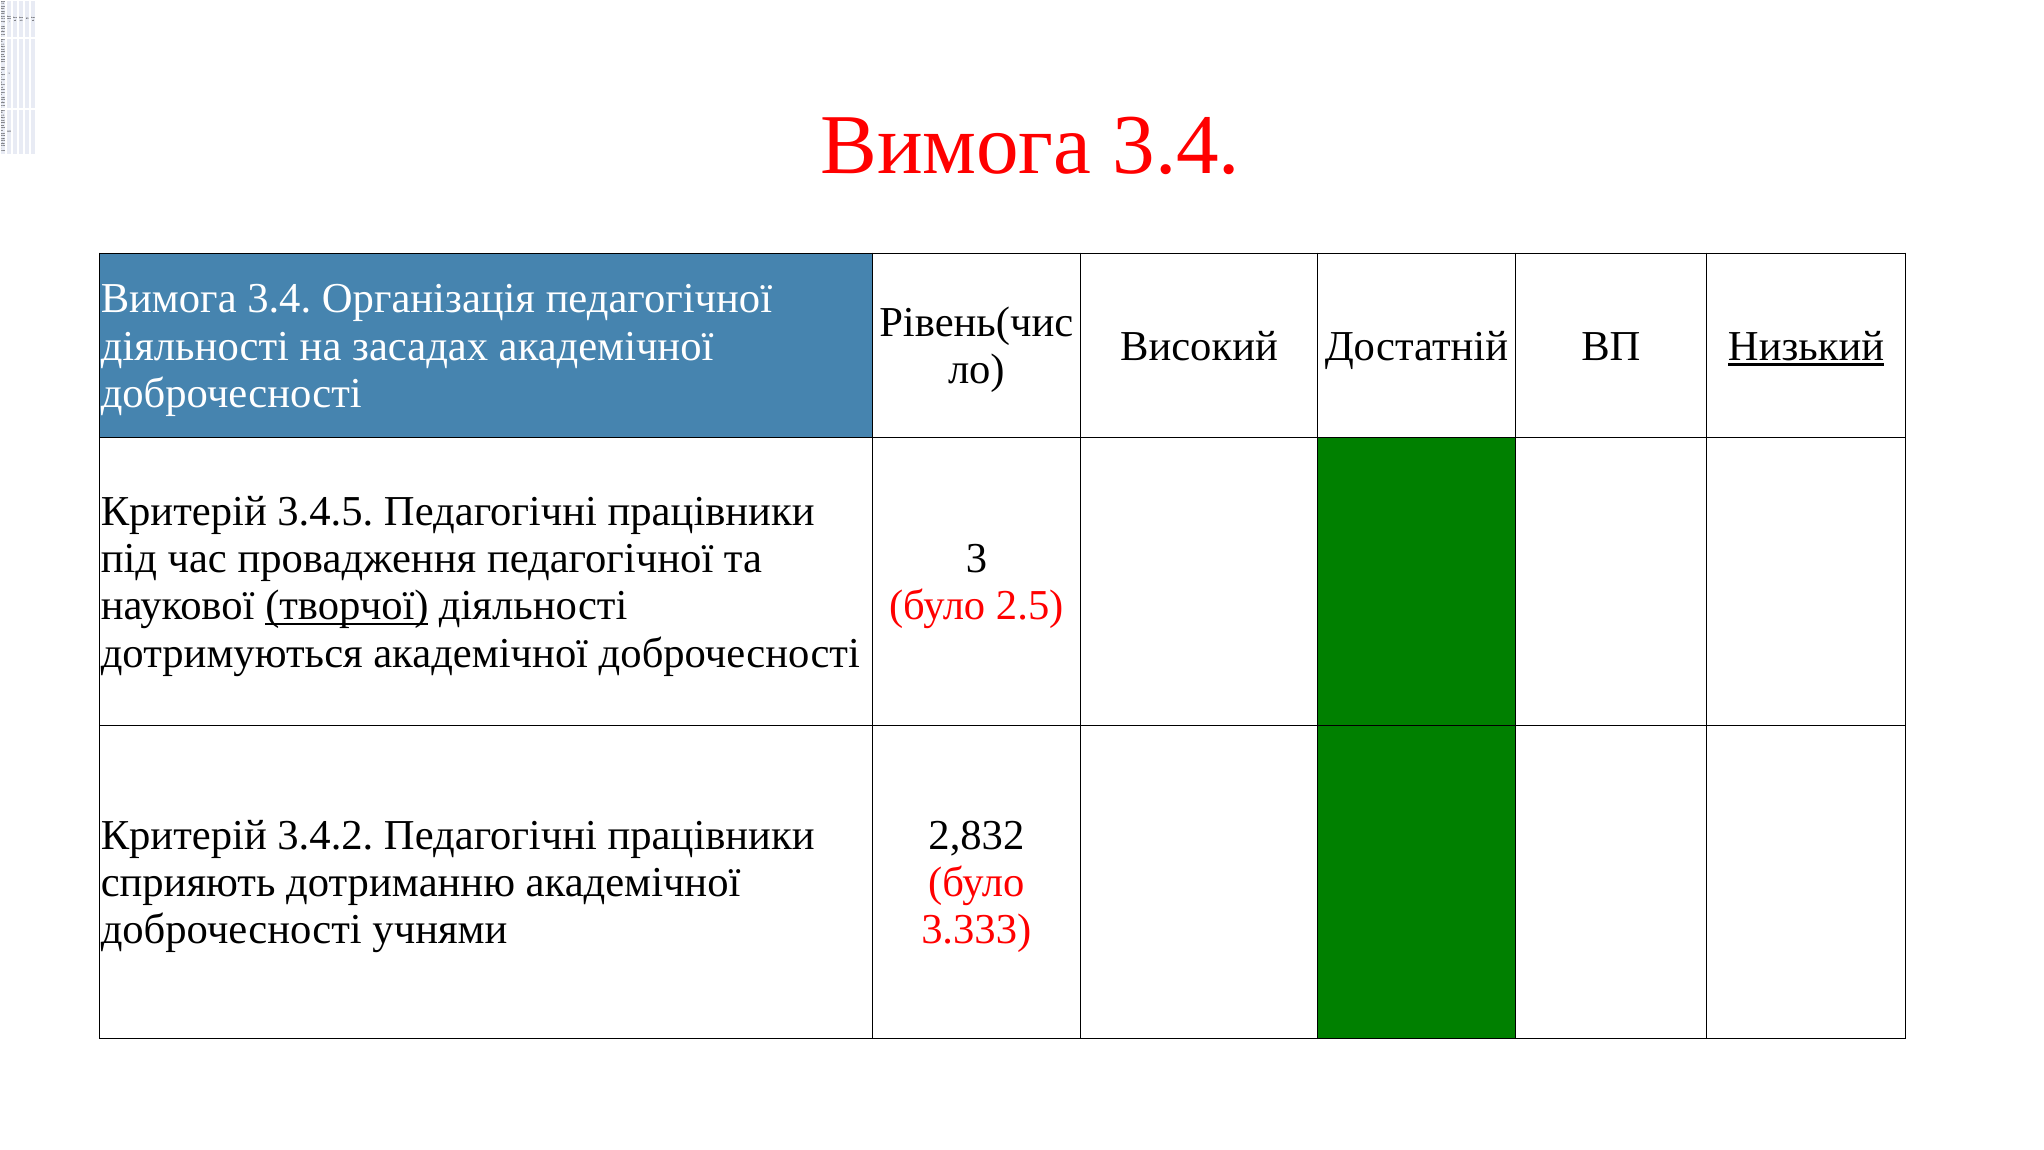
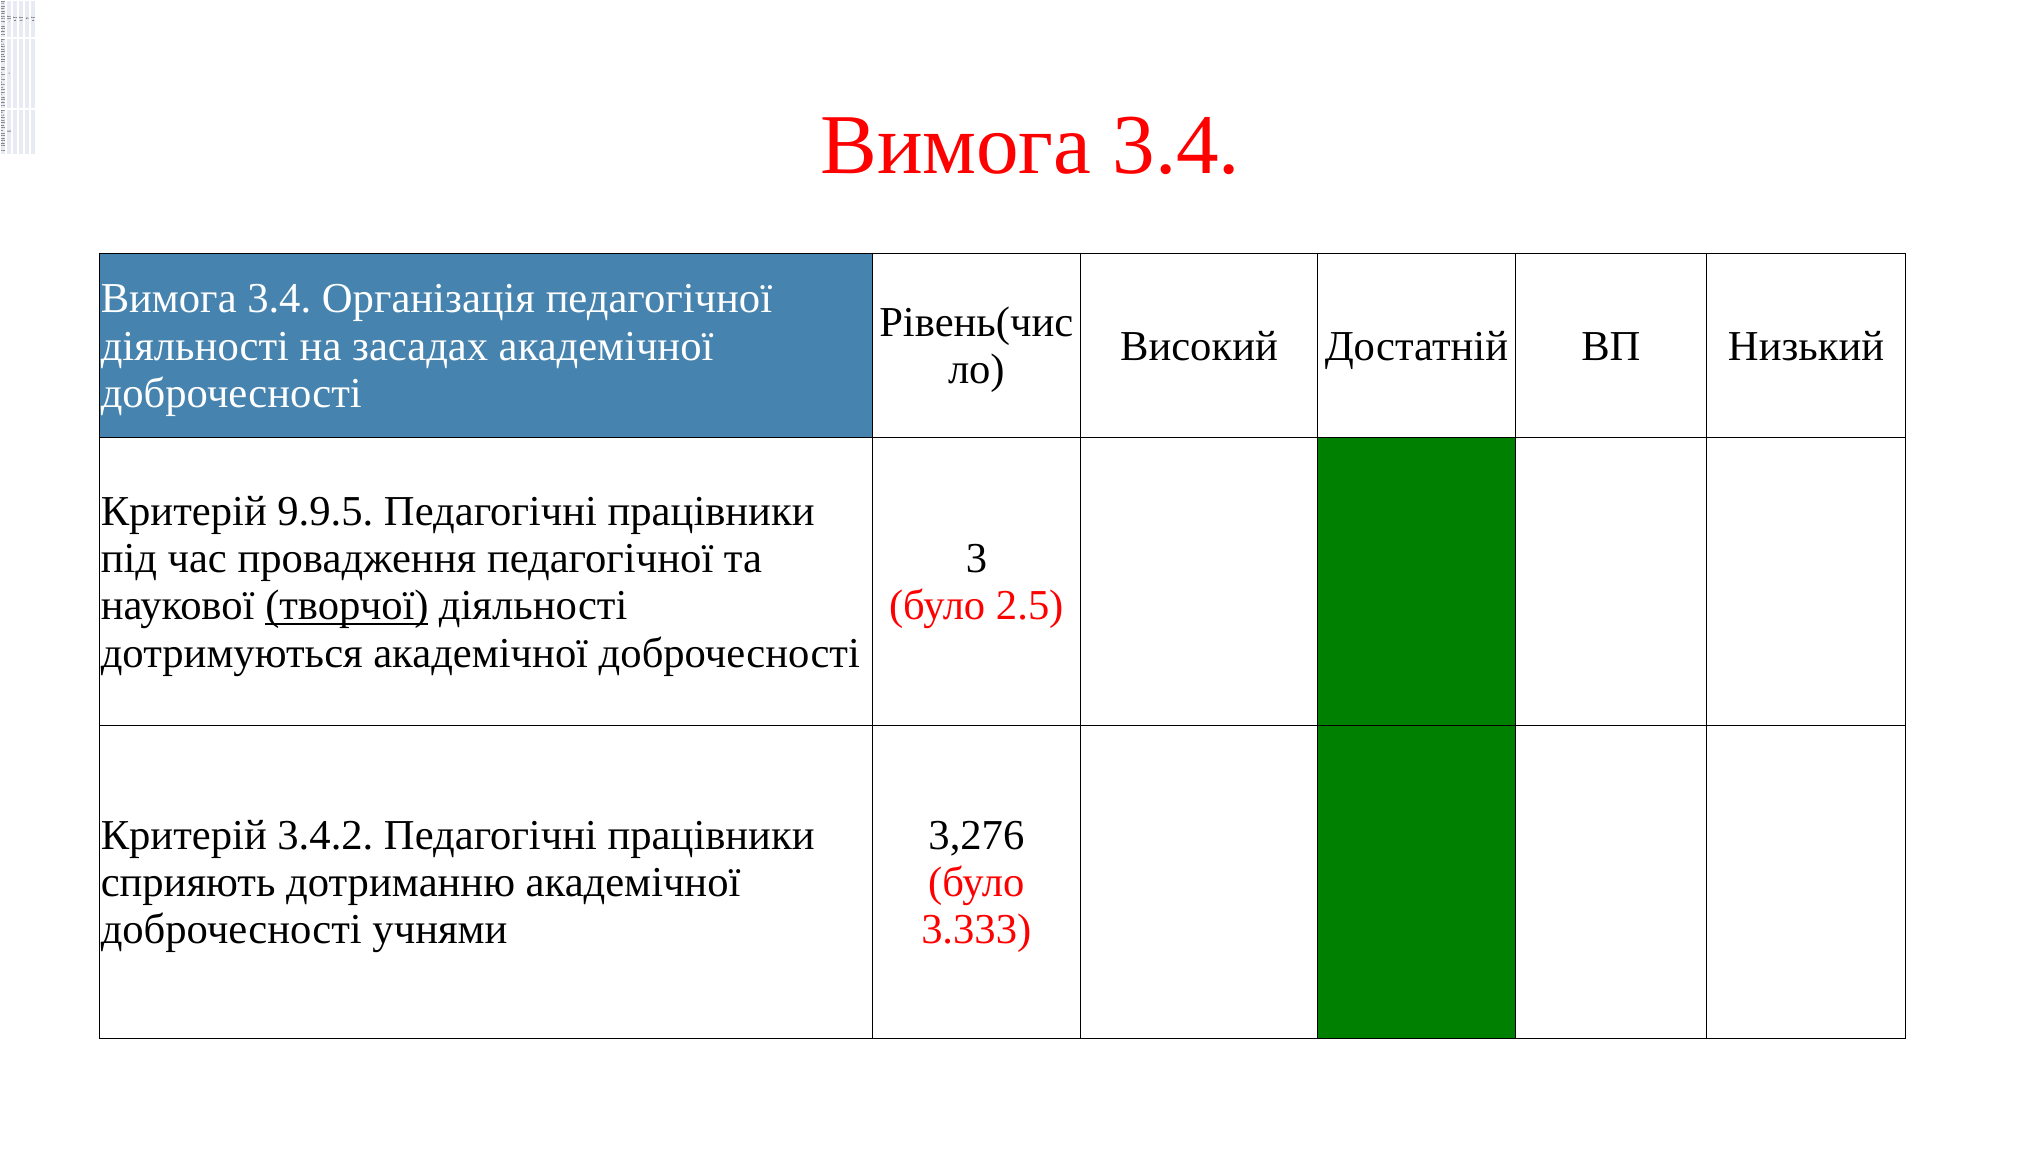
Низький underline: present -> none
3.4.5: 3.4.5 -> 9.9.5
2,832: 2,832 -> 3,276
